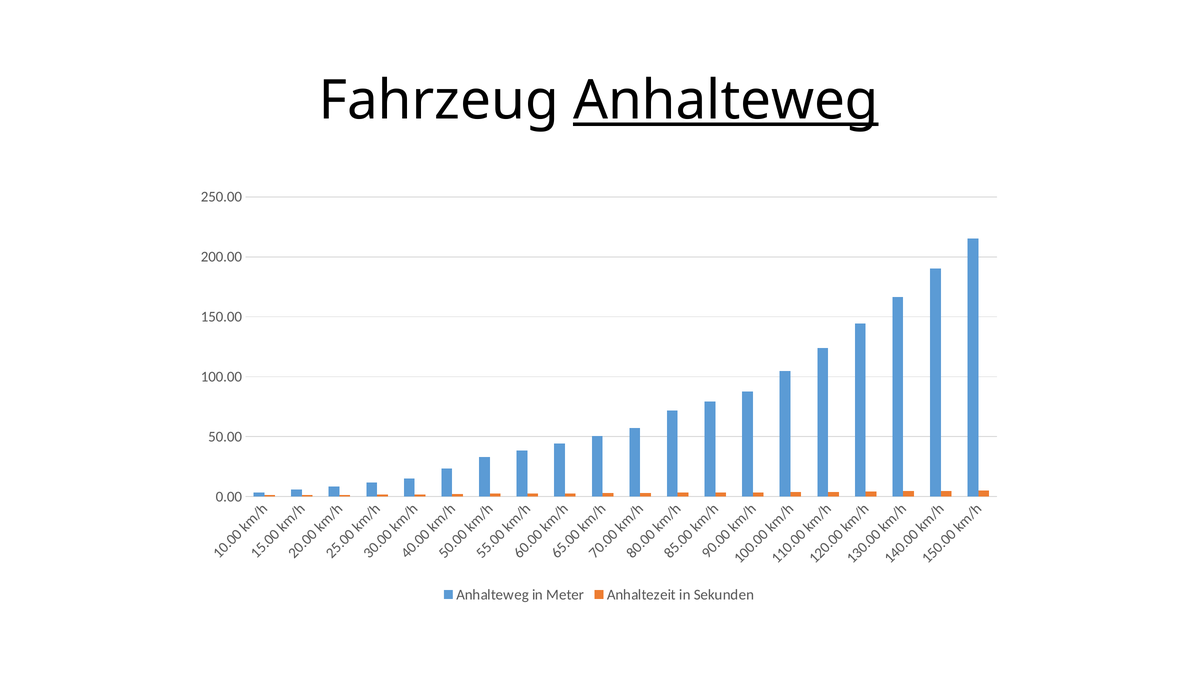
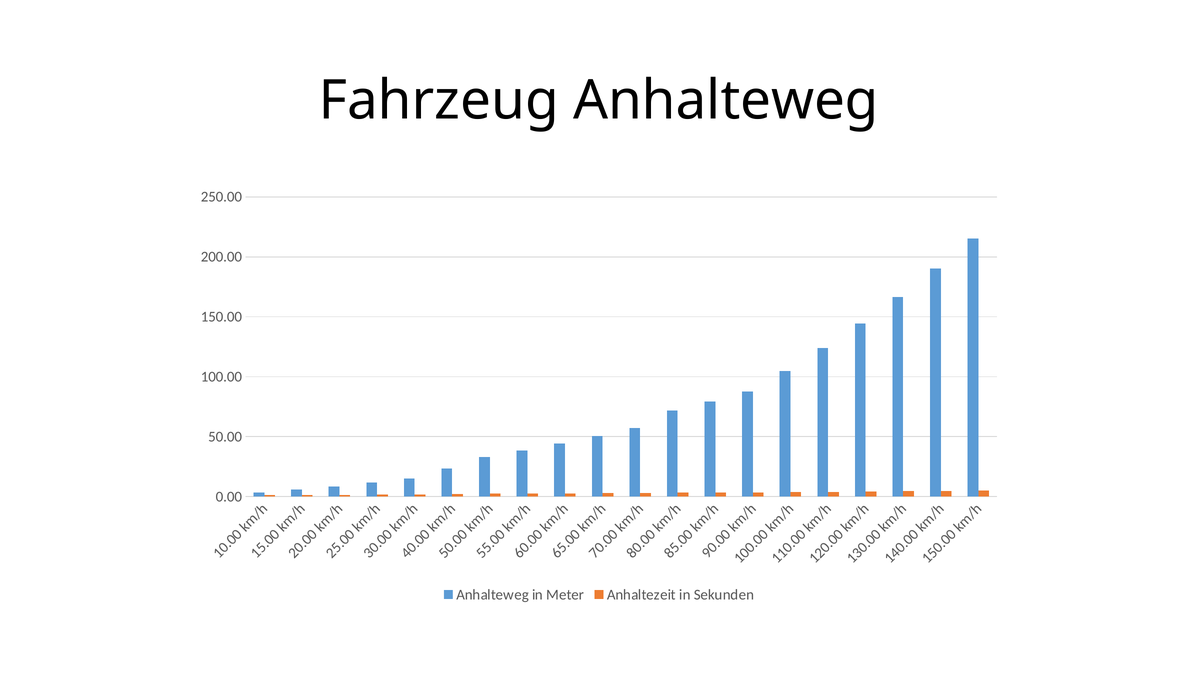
Anhalteweg at (726, 101) underline: present -> none
